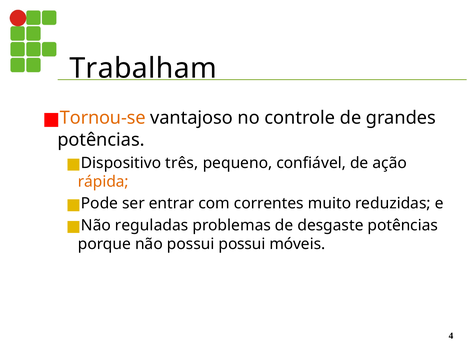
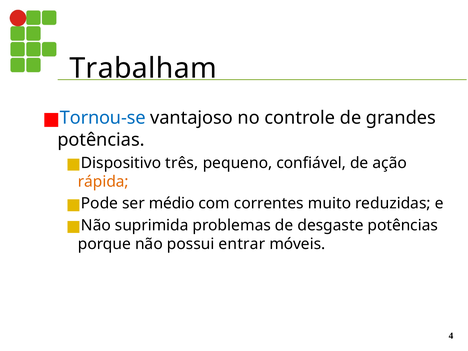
Tornou-se colour: orange -> blue
entrar: entrar -> médio
reguladas: reguladas -> suprimida
possui possui: possui -> entrar
